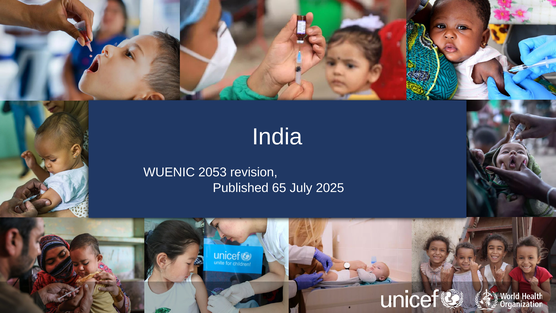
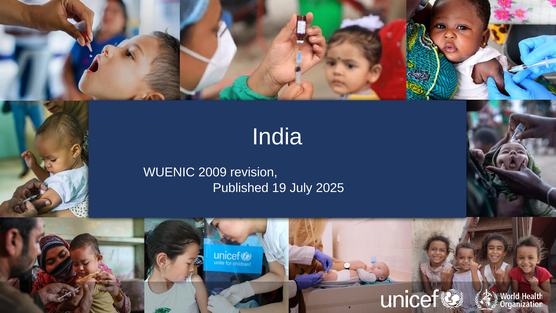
2053: 2053 -> 2009
65: 65 -> 19
